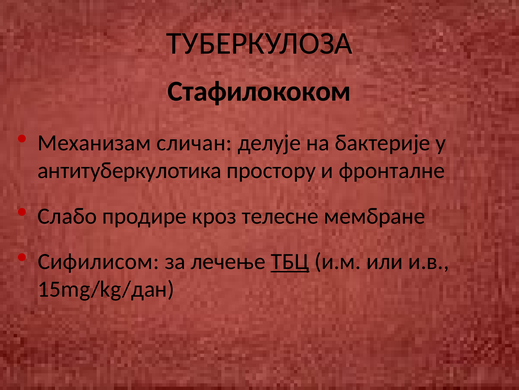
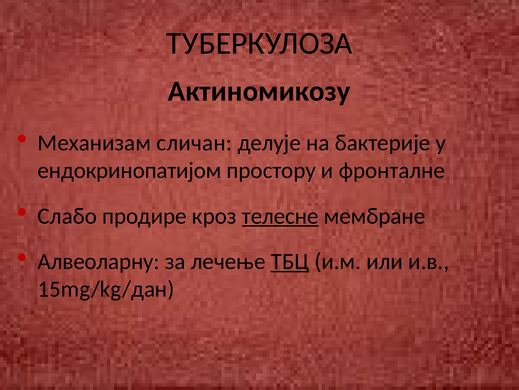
Стафилококом: Стафилококом -> Актиномикозу
антитуберкулотика: антитуберкулотика -> ендокринопатијом
телесне underline: none -> present
Сифилисом: Сифилисом -> Алвеоларну
